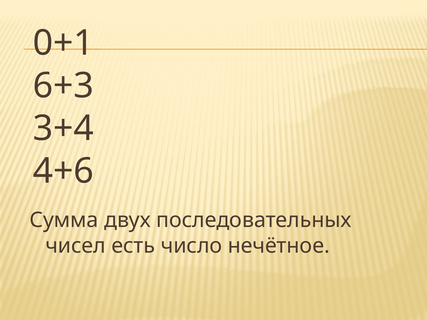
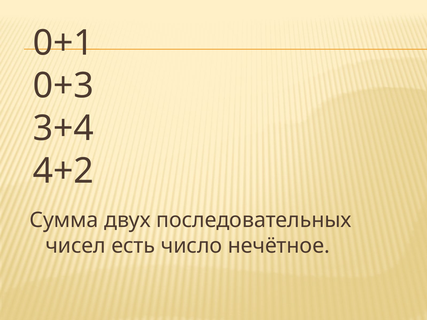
6+3: 6+3 -> 0+3
4+6: 4+6 -> 4+2
